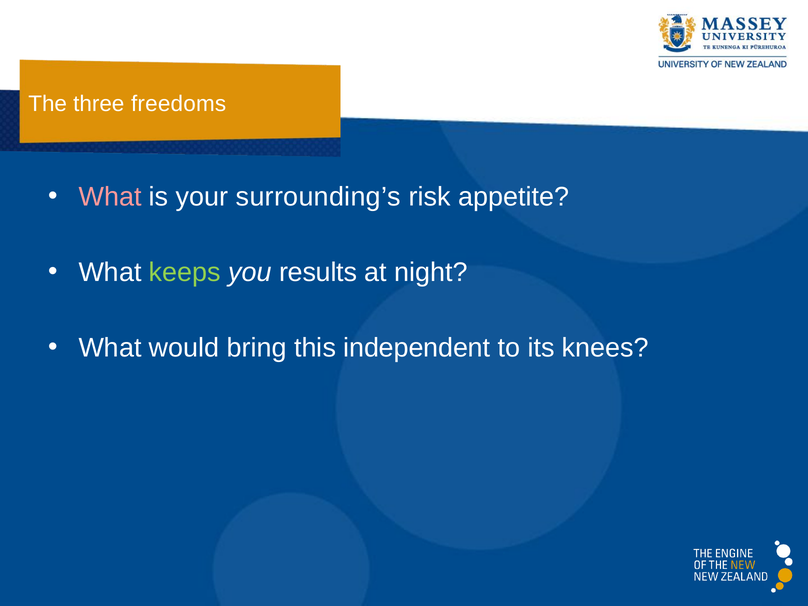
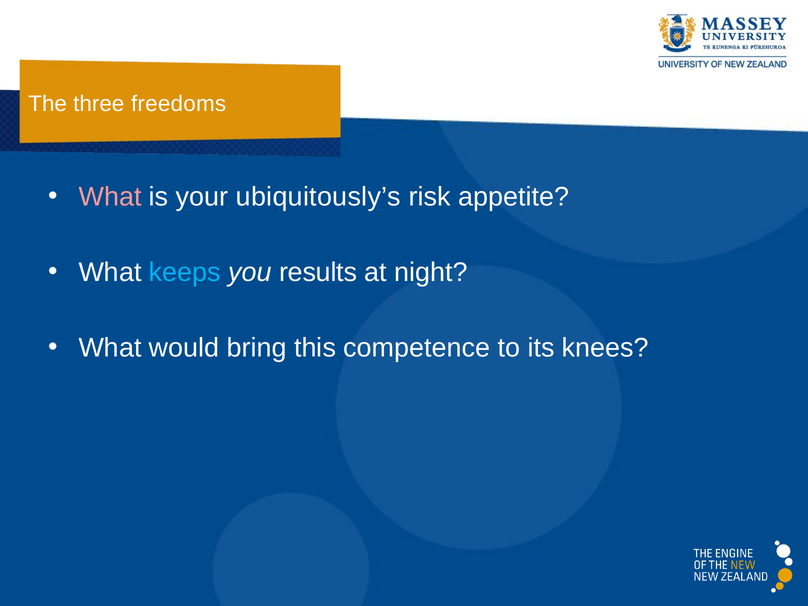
surrounding’s: surrounding’s -> ubiquitously’s
keeps colour: light green -> light blue
independent: independent -> competence
